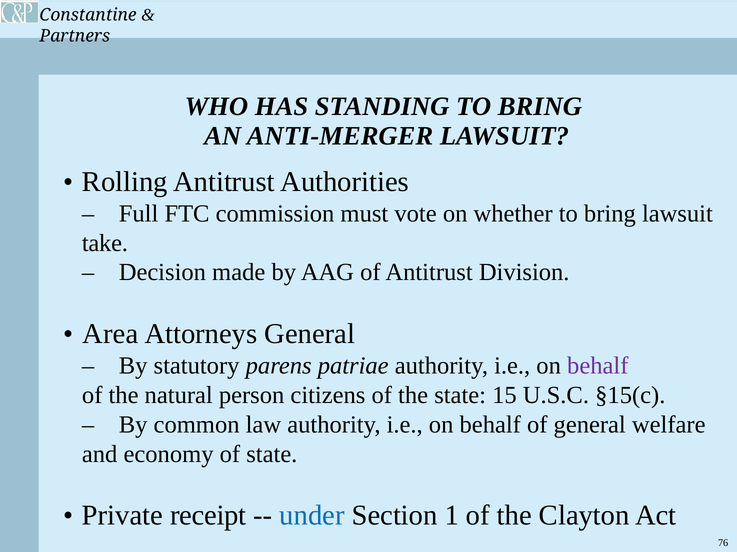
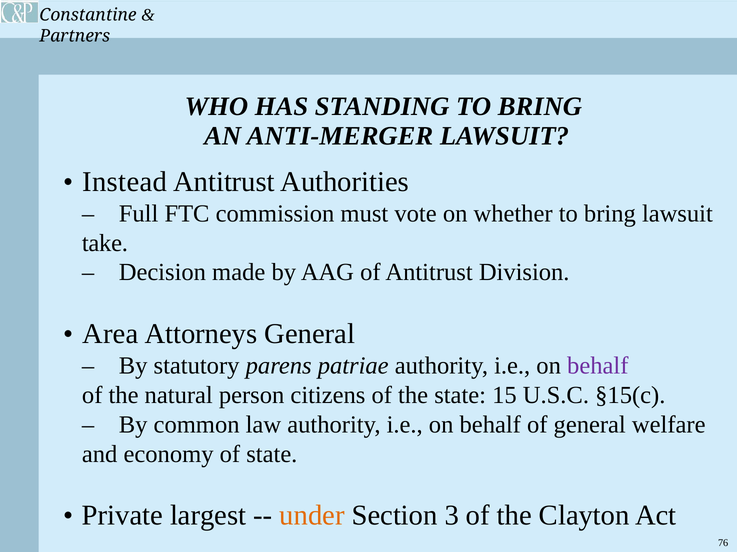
Rolling: Rolling -> Instead
receipt: receipt -> largest
under colour: blue -> orange
1: 1 -> 3
